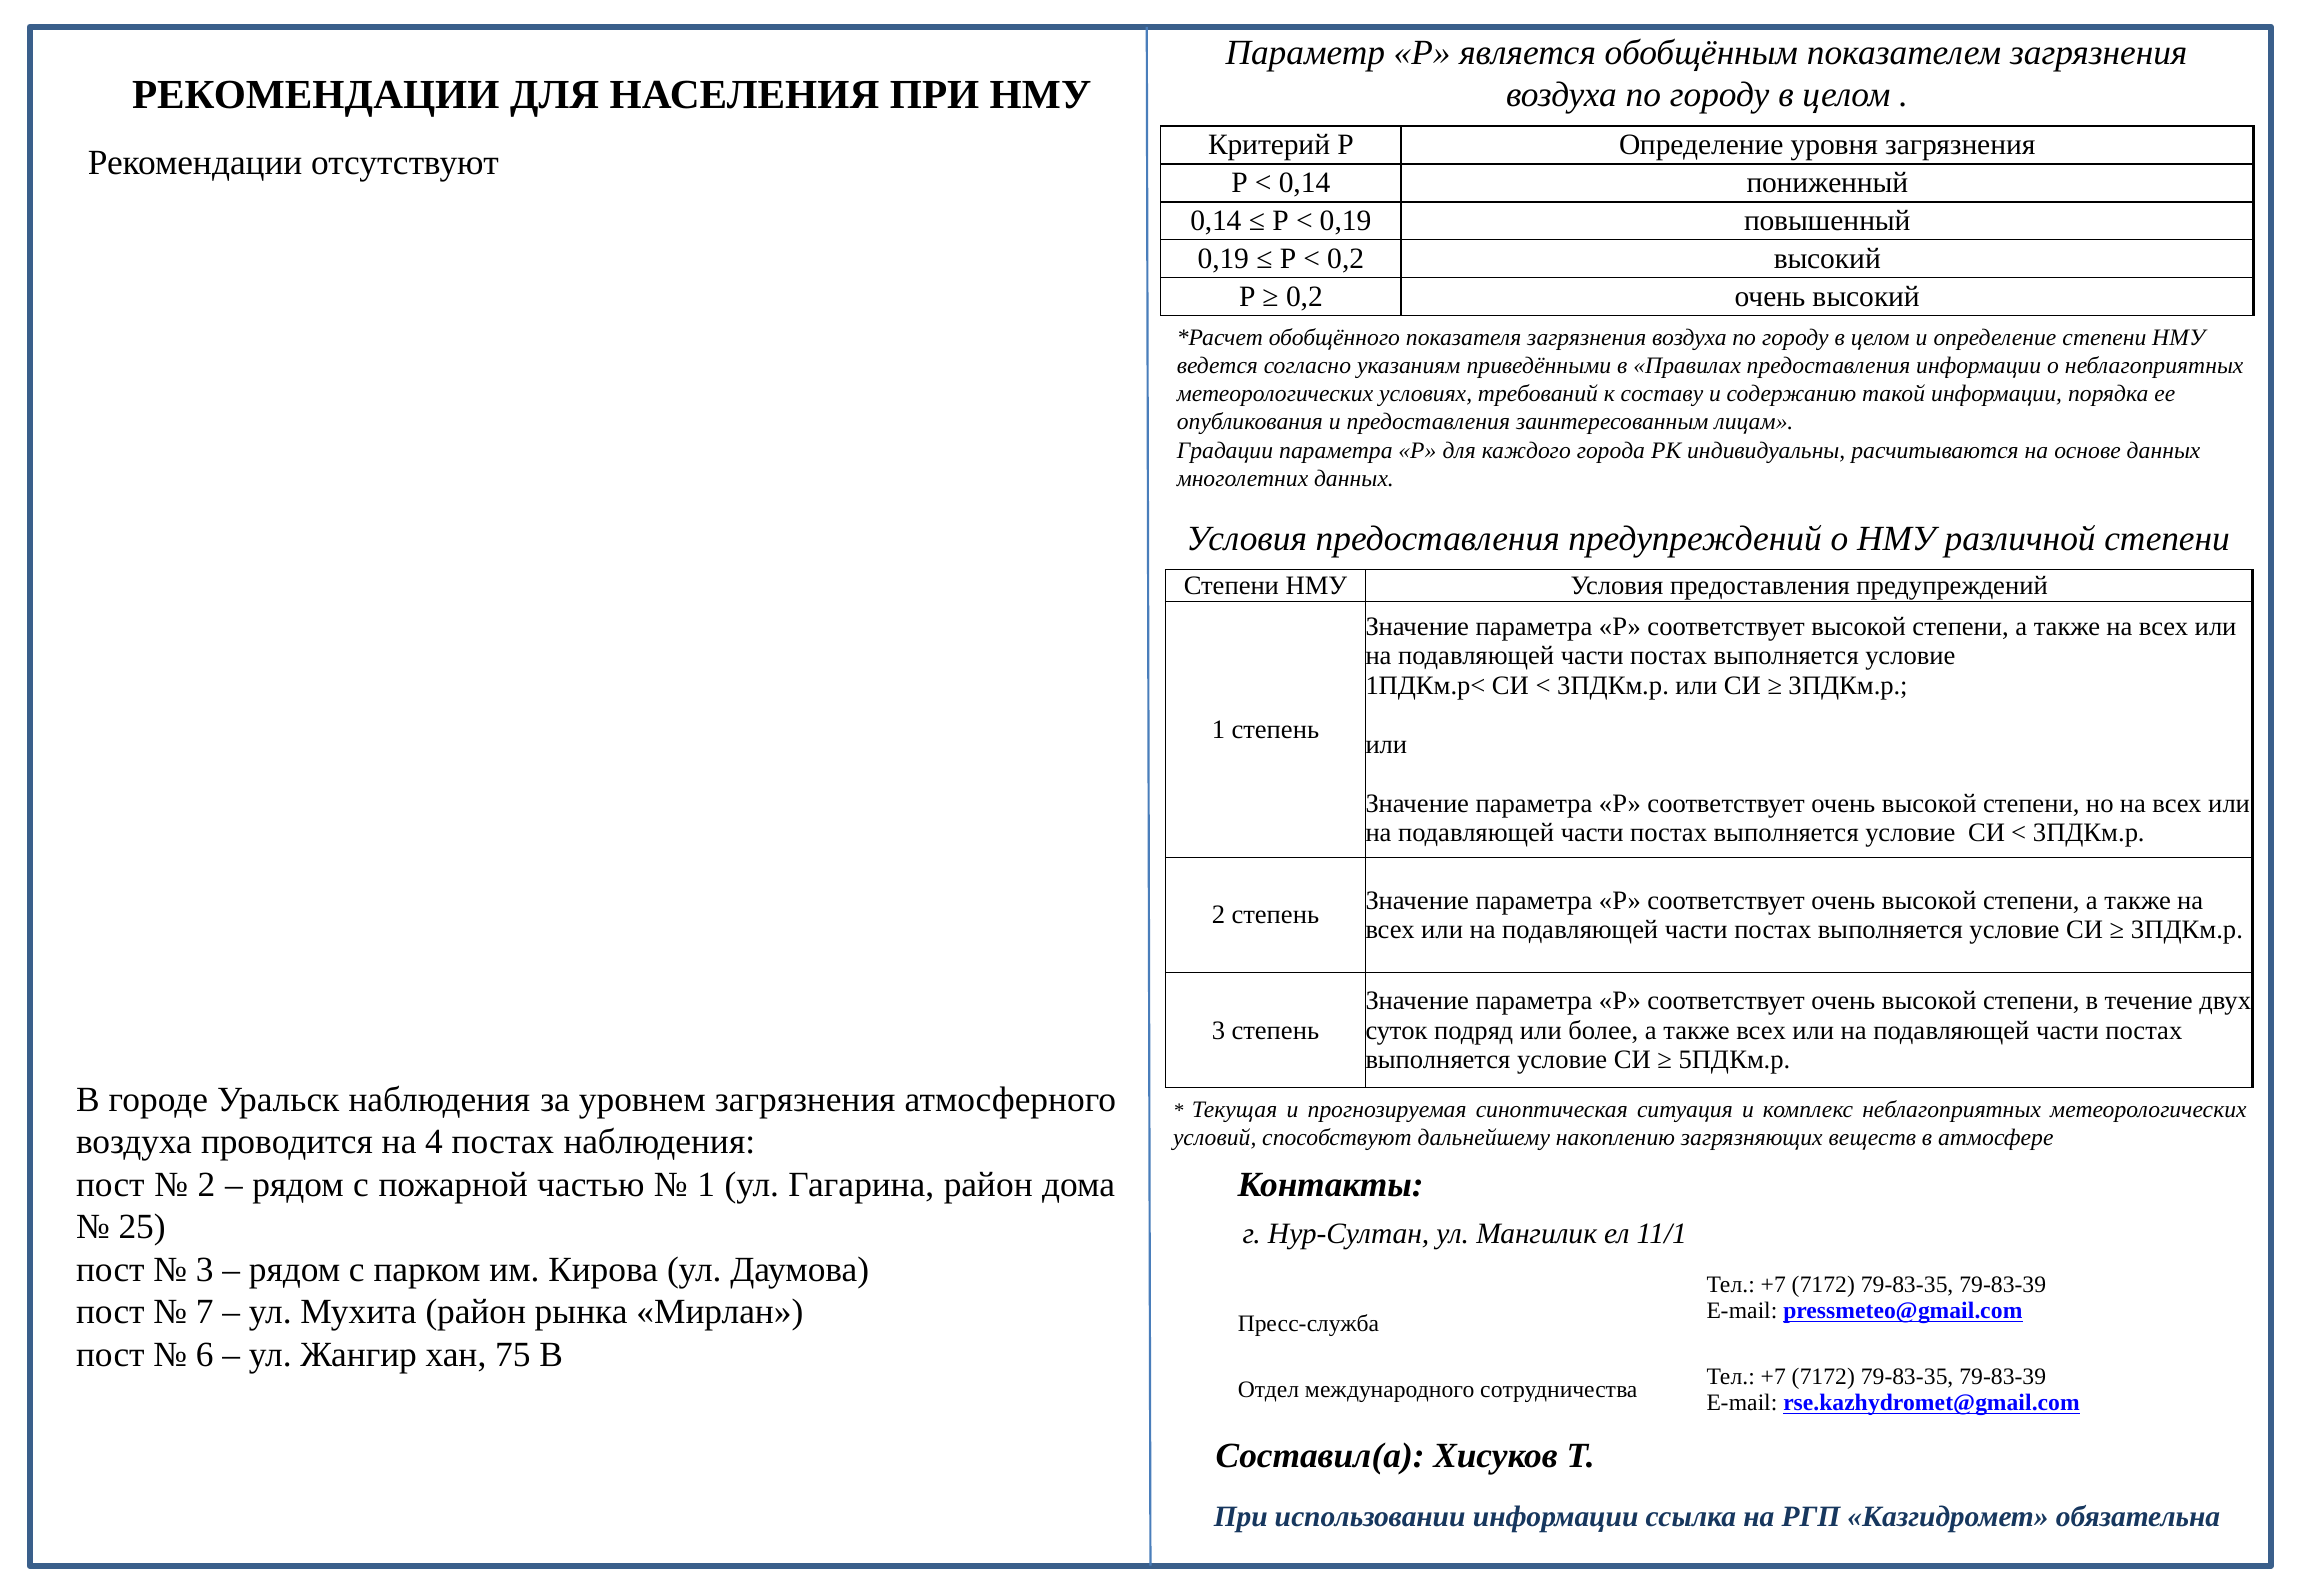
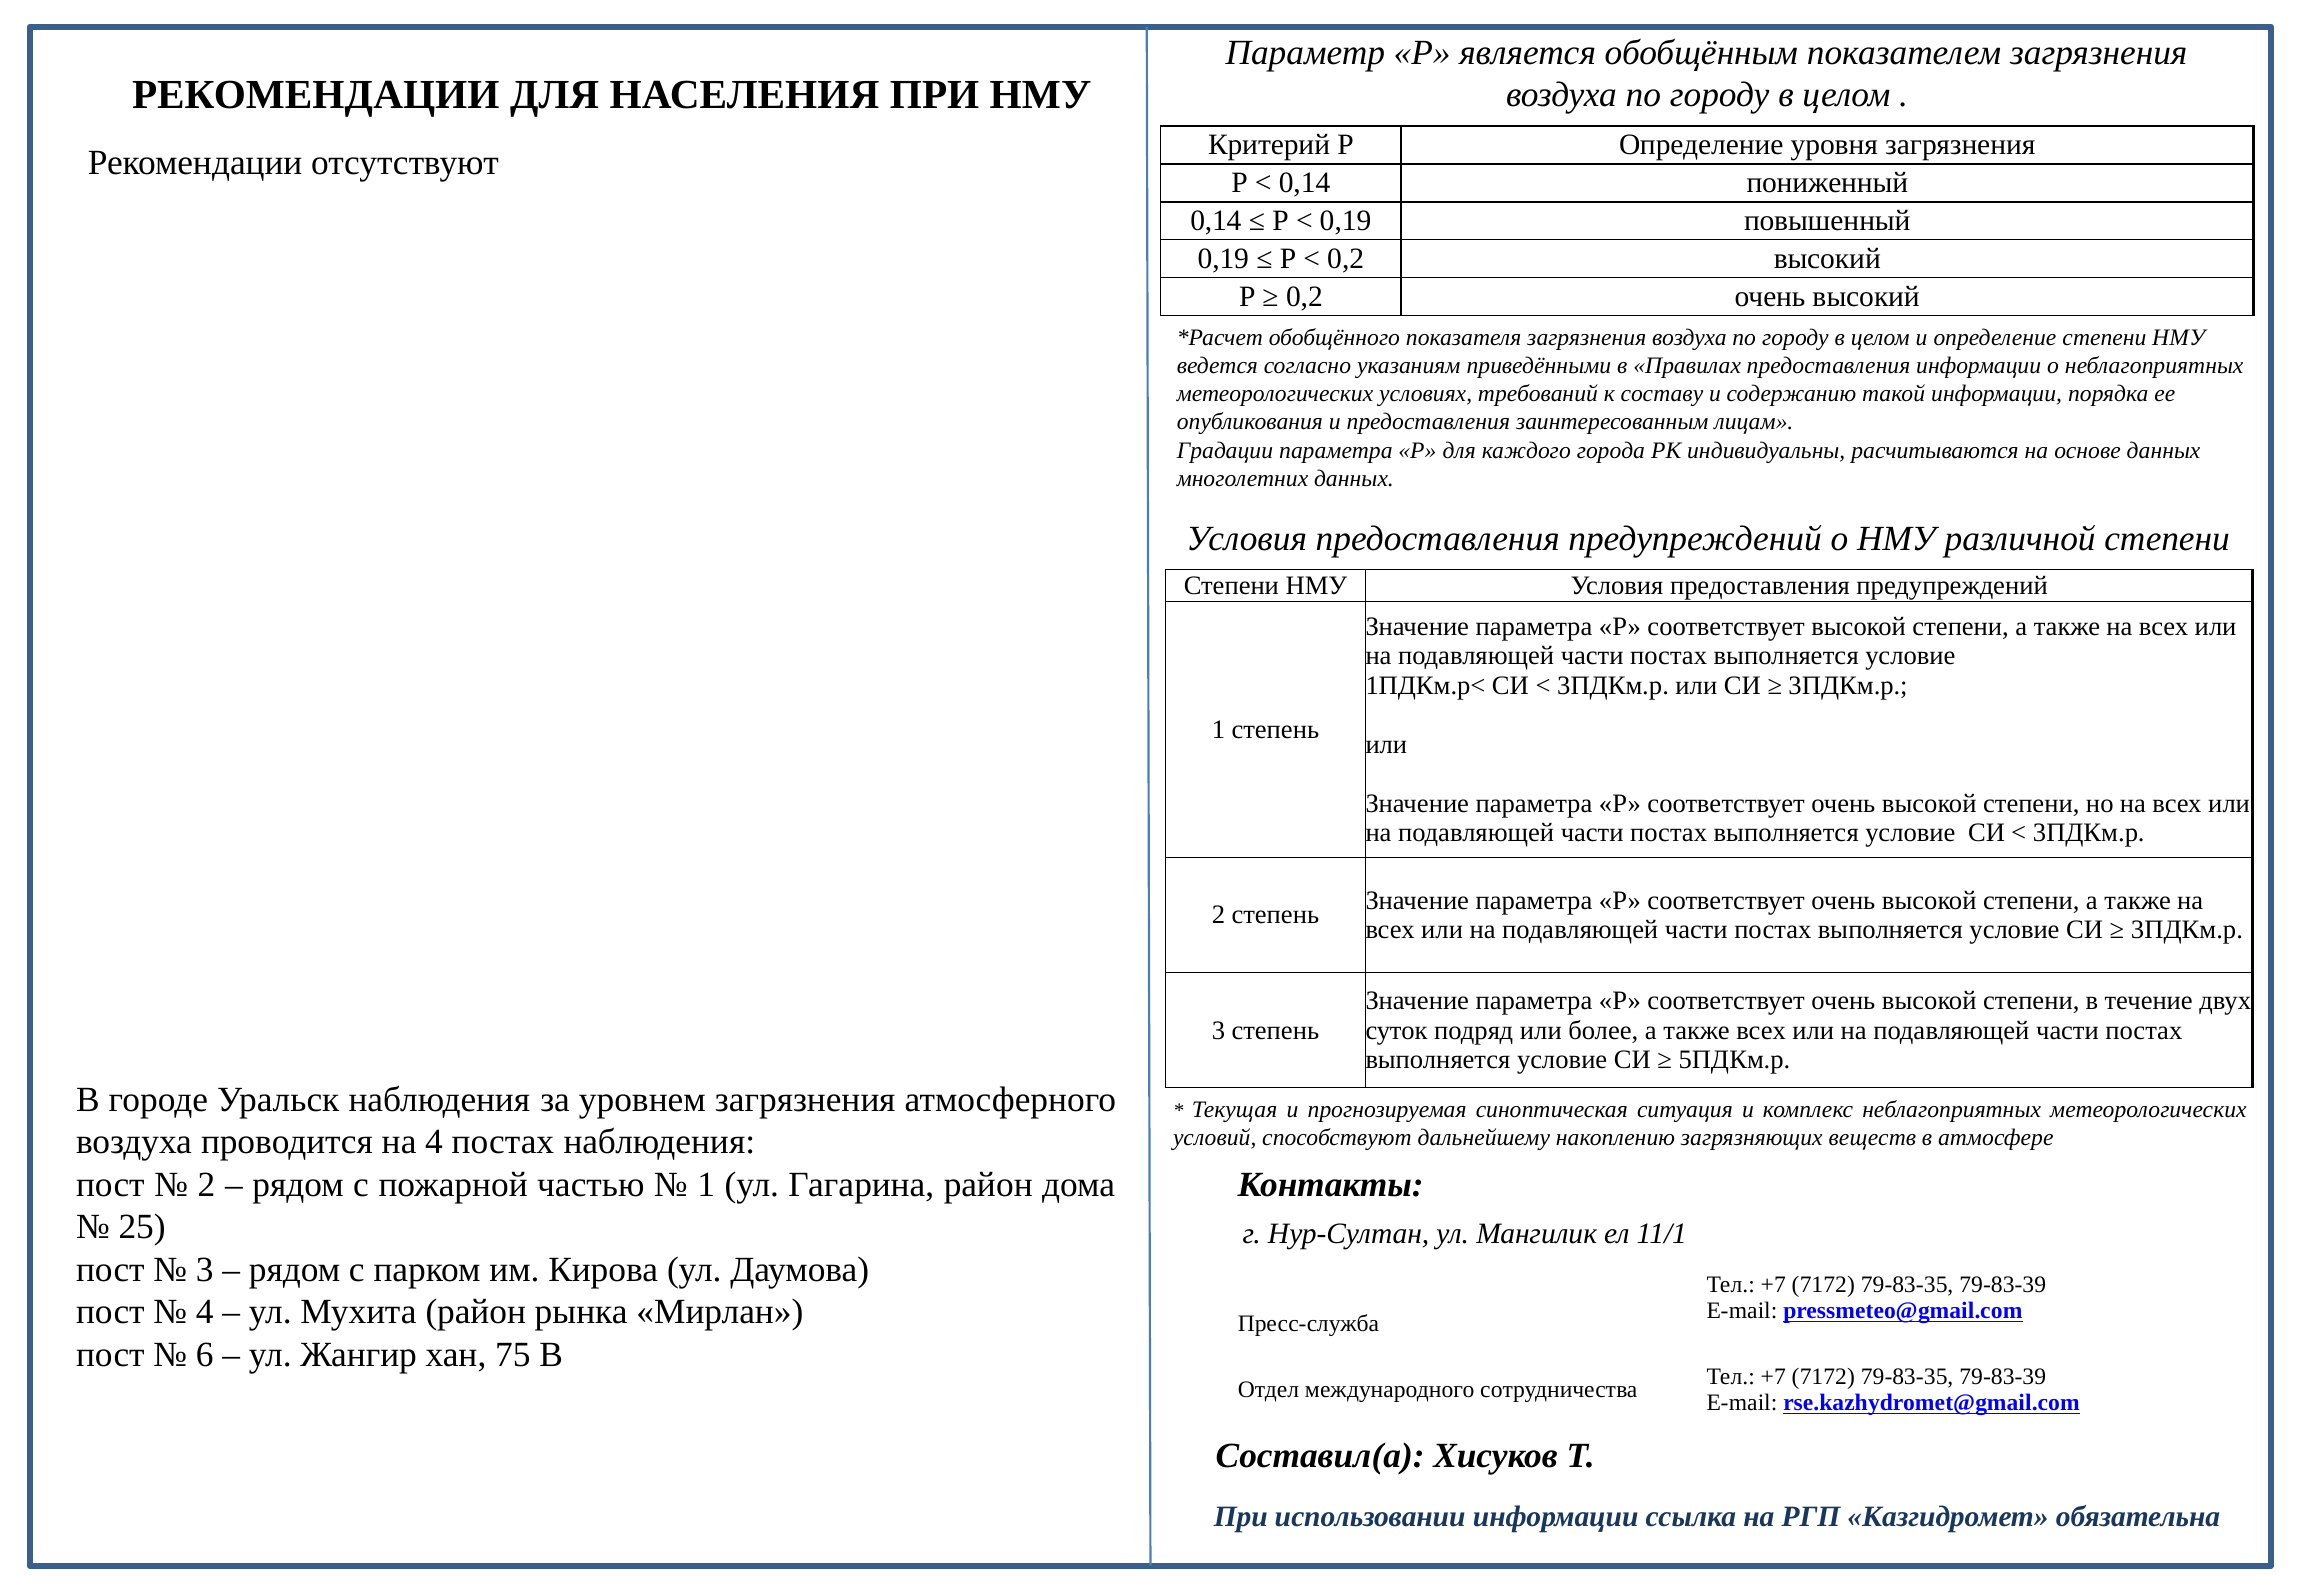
7 at (205, 1312): 7 -> 4
